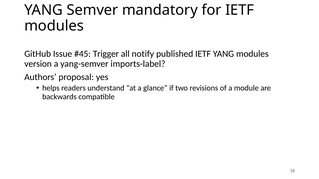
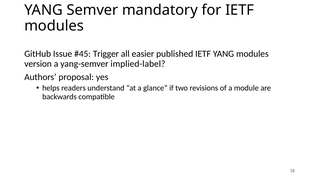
notify: notify -> easier
imports-label: imports-label -> implied-label
